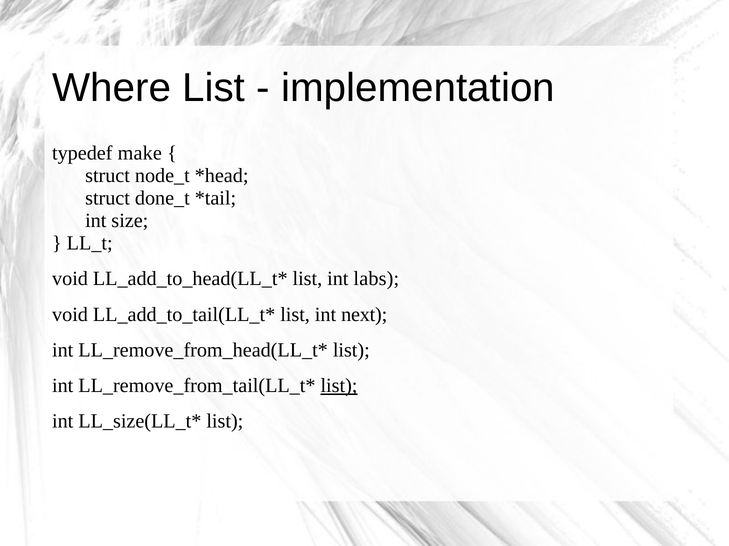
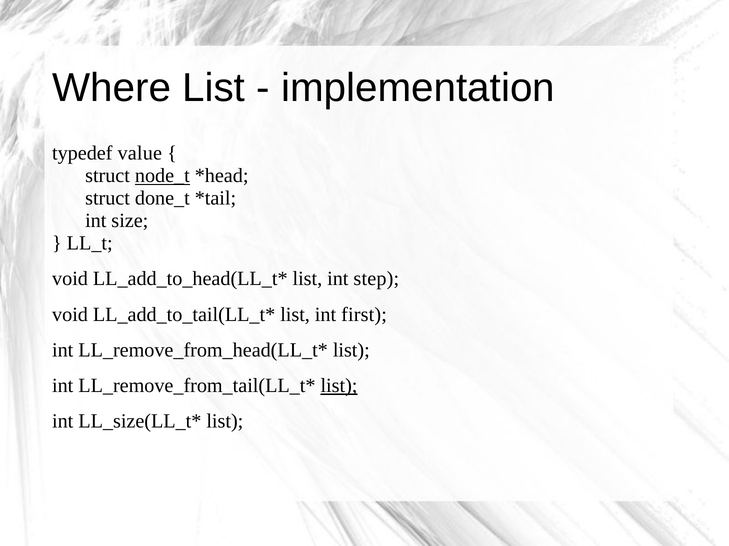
make: make -> value
node_t underline: none -> present
labs: labs -> step
next: next -> first
